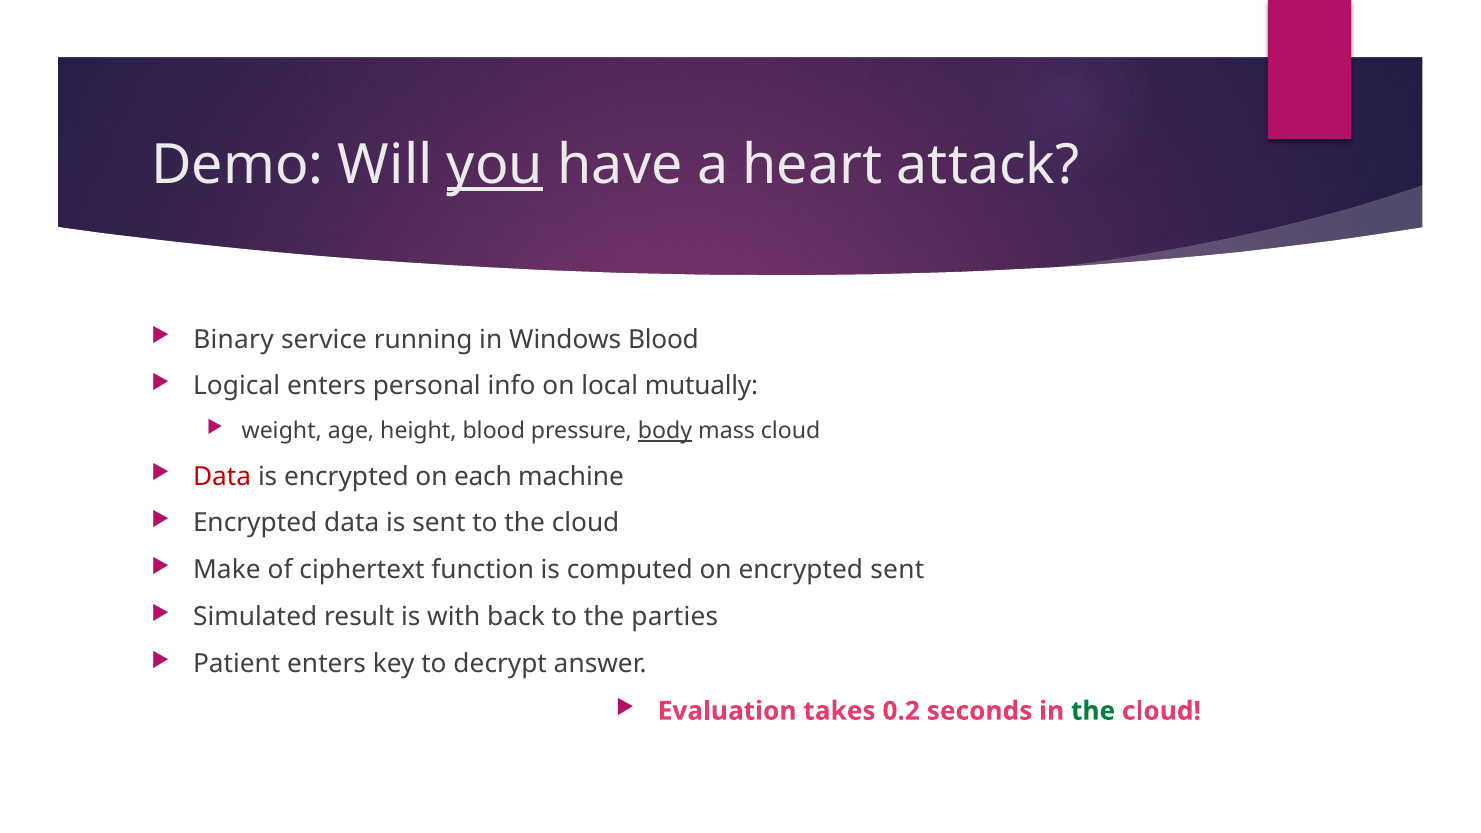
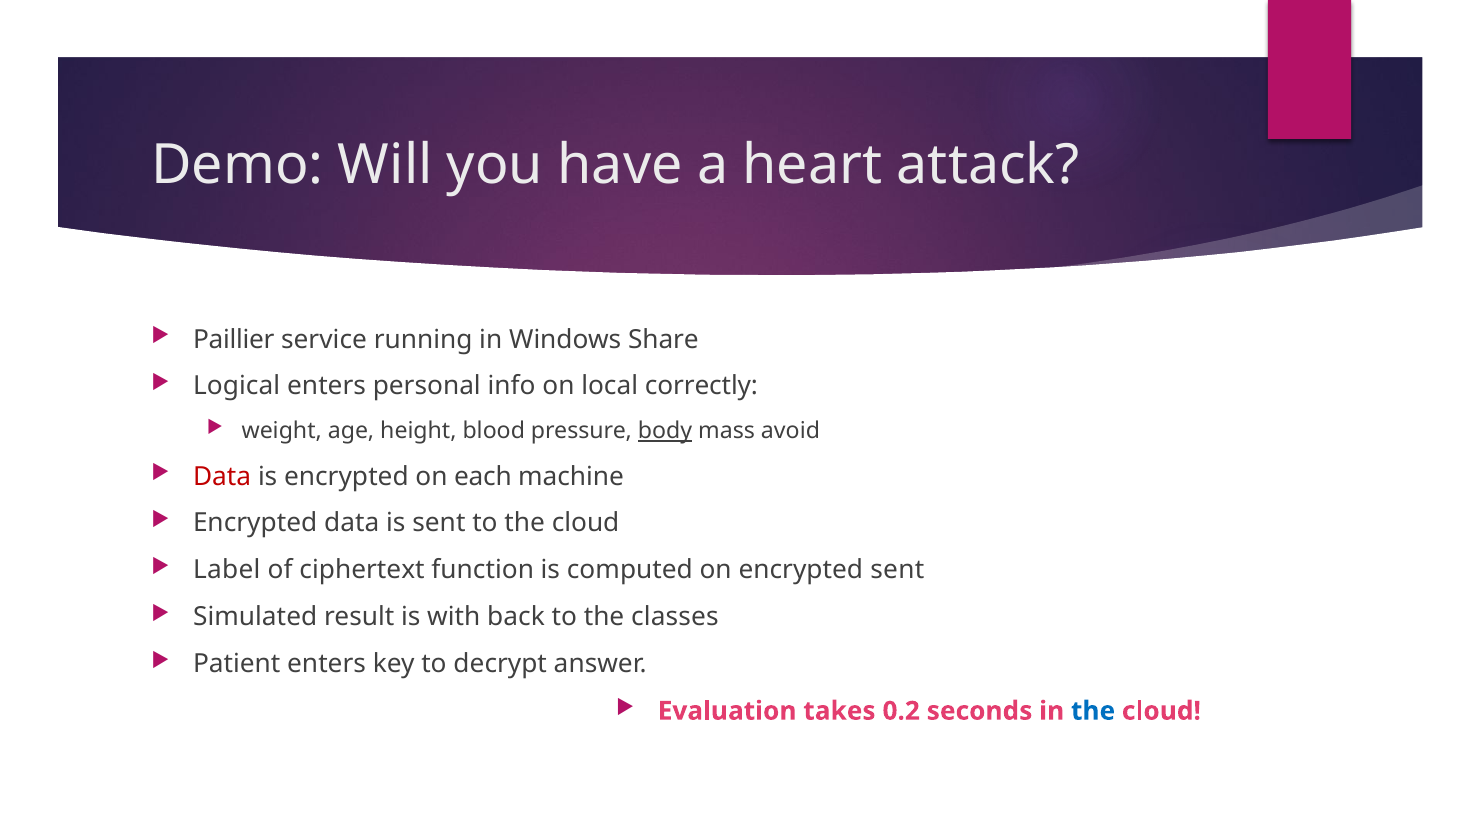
you underline: present -> none
Binary: Binary -> Paillier
Windows Blood: Blood -> Share
mutually: mutually -> correctly
mass cloud: cloud -> avoid
Make: Make -> Label
parties: parties -> classes
the at (1093, 711) colour: green -> blue
